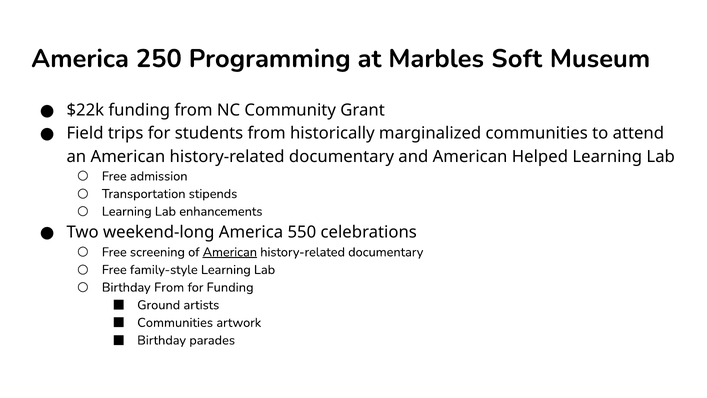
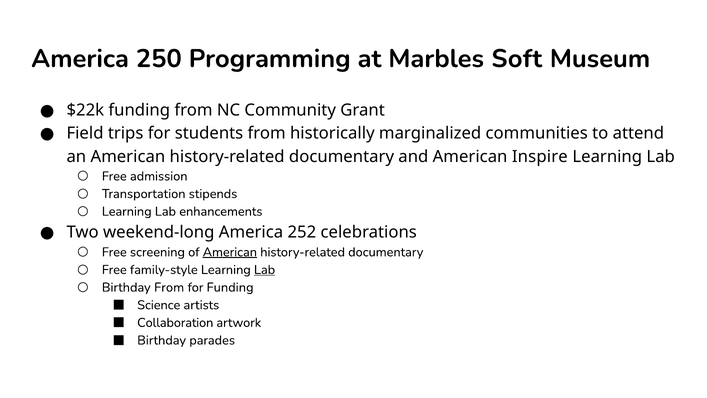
Helped: Helped -> Inspire
550: 550 -> 252
Lab at (265, 270) underline: none -> present
Ground: Ground -> Science
Communities at (175, 322): Communities -> Collaboration
